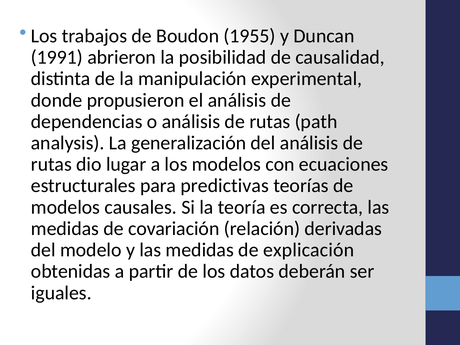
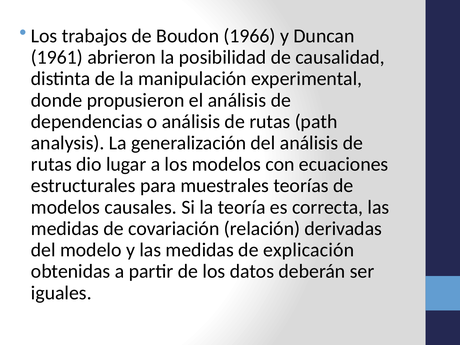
1955: 1955 -> 1966
1991: 1991 -> 1961
predictivas: predictivas -> muestrales
